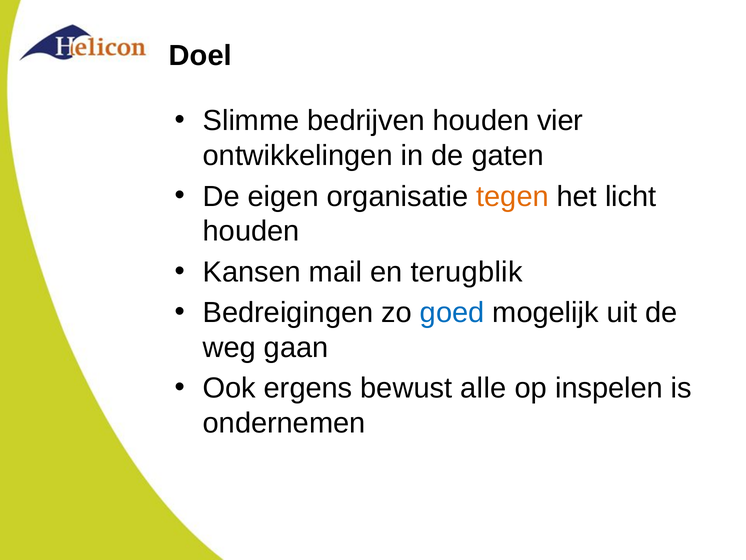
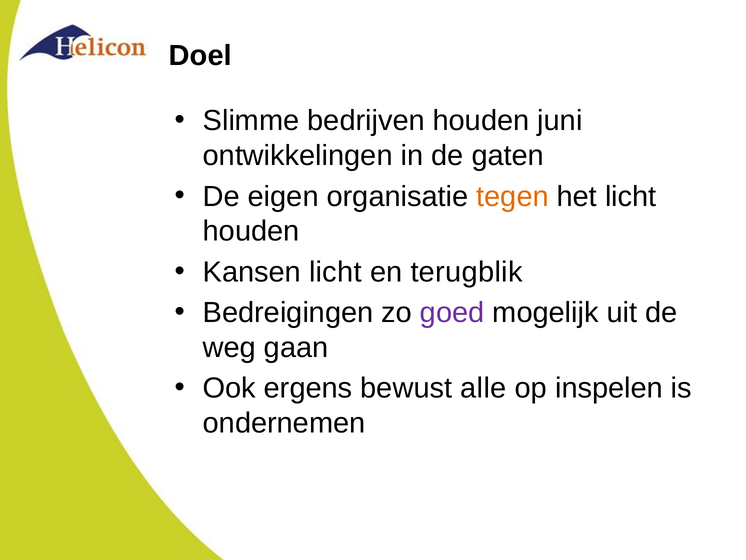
vier: vier -> juni
Kansen mail: mail -> licht
goed colour: blue -> purple
